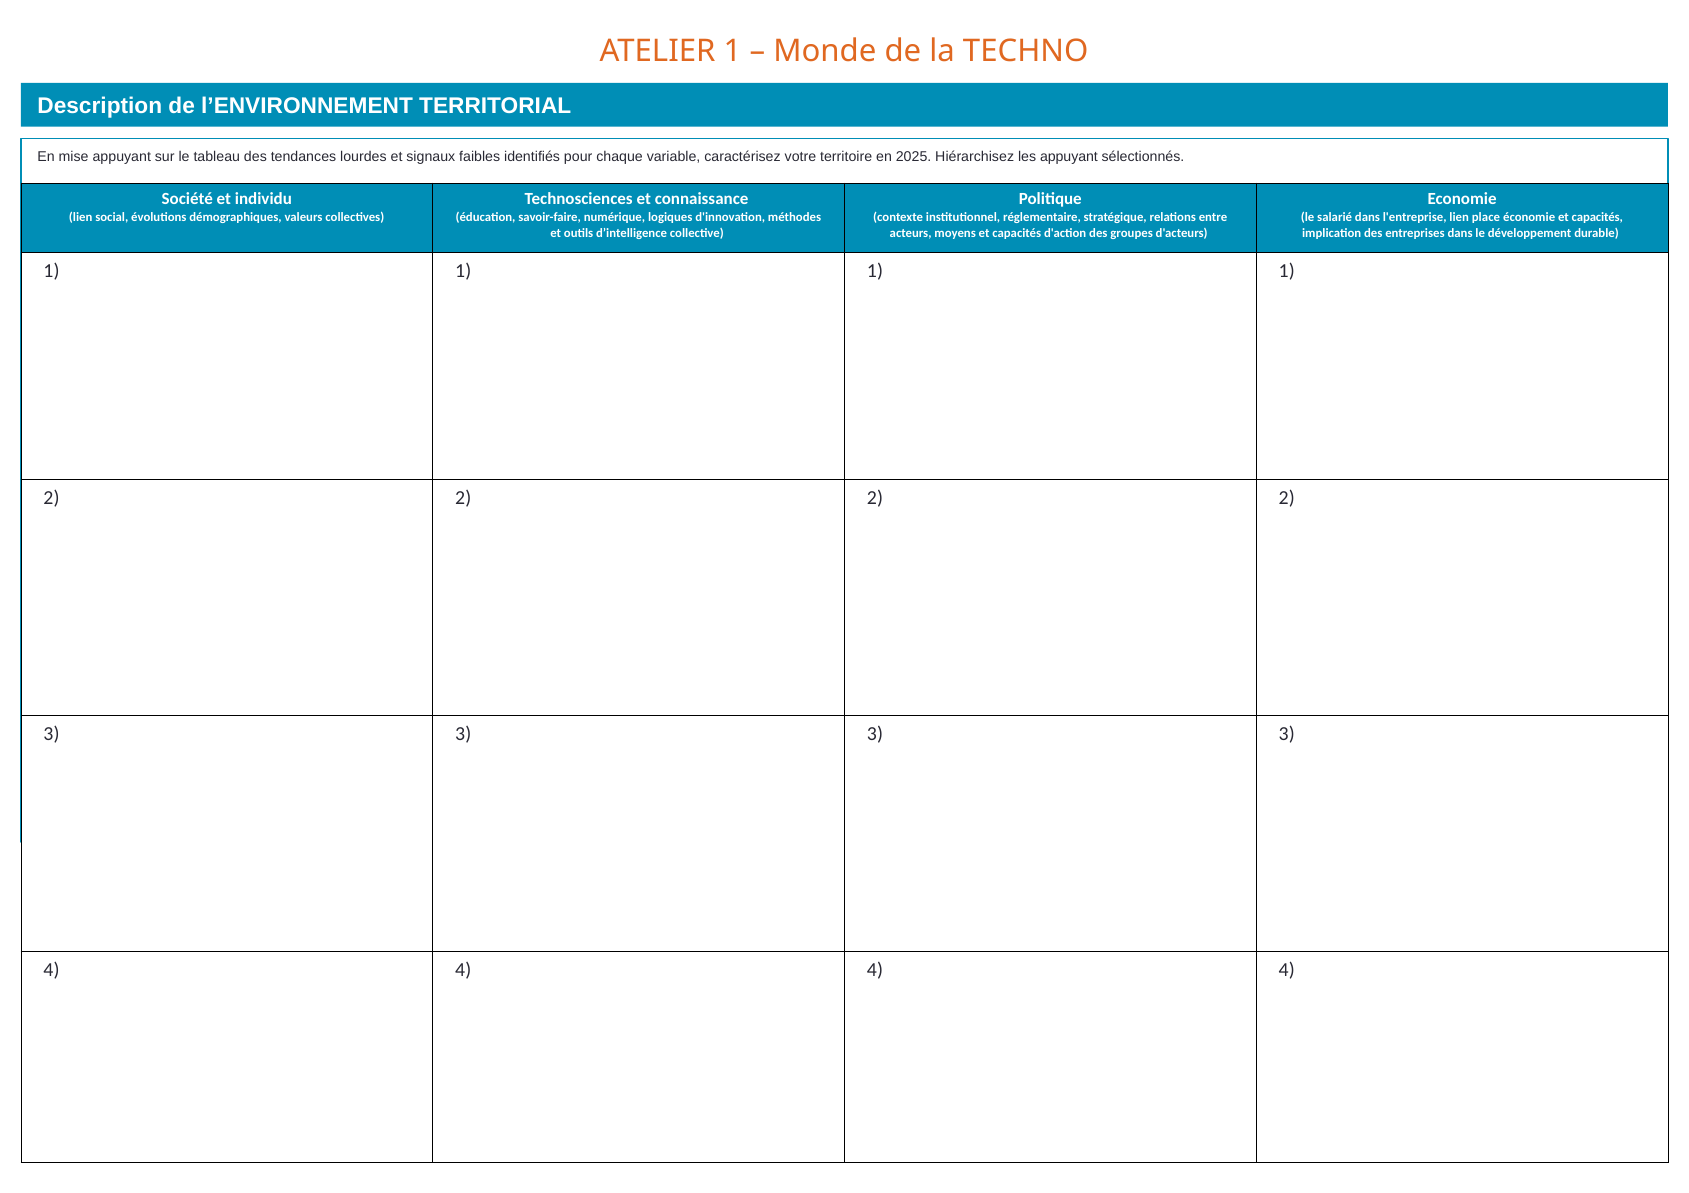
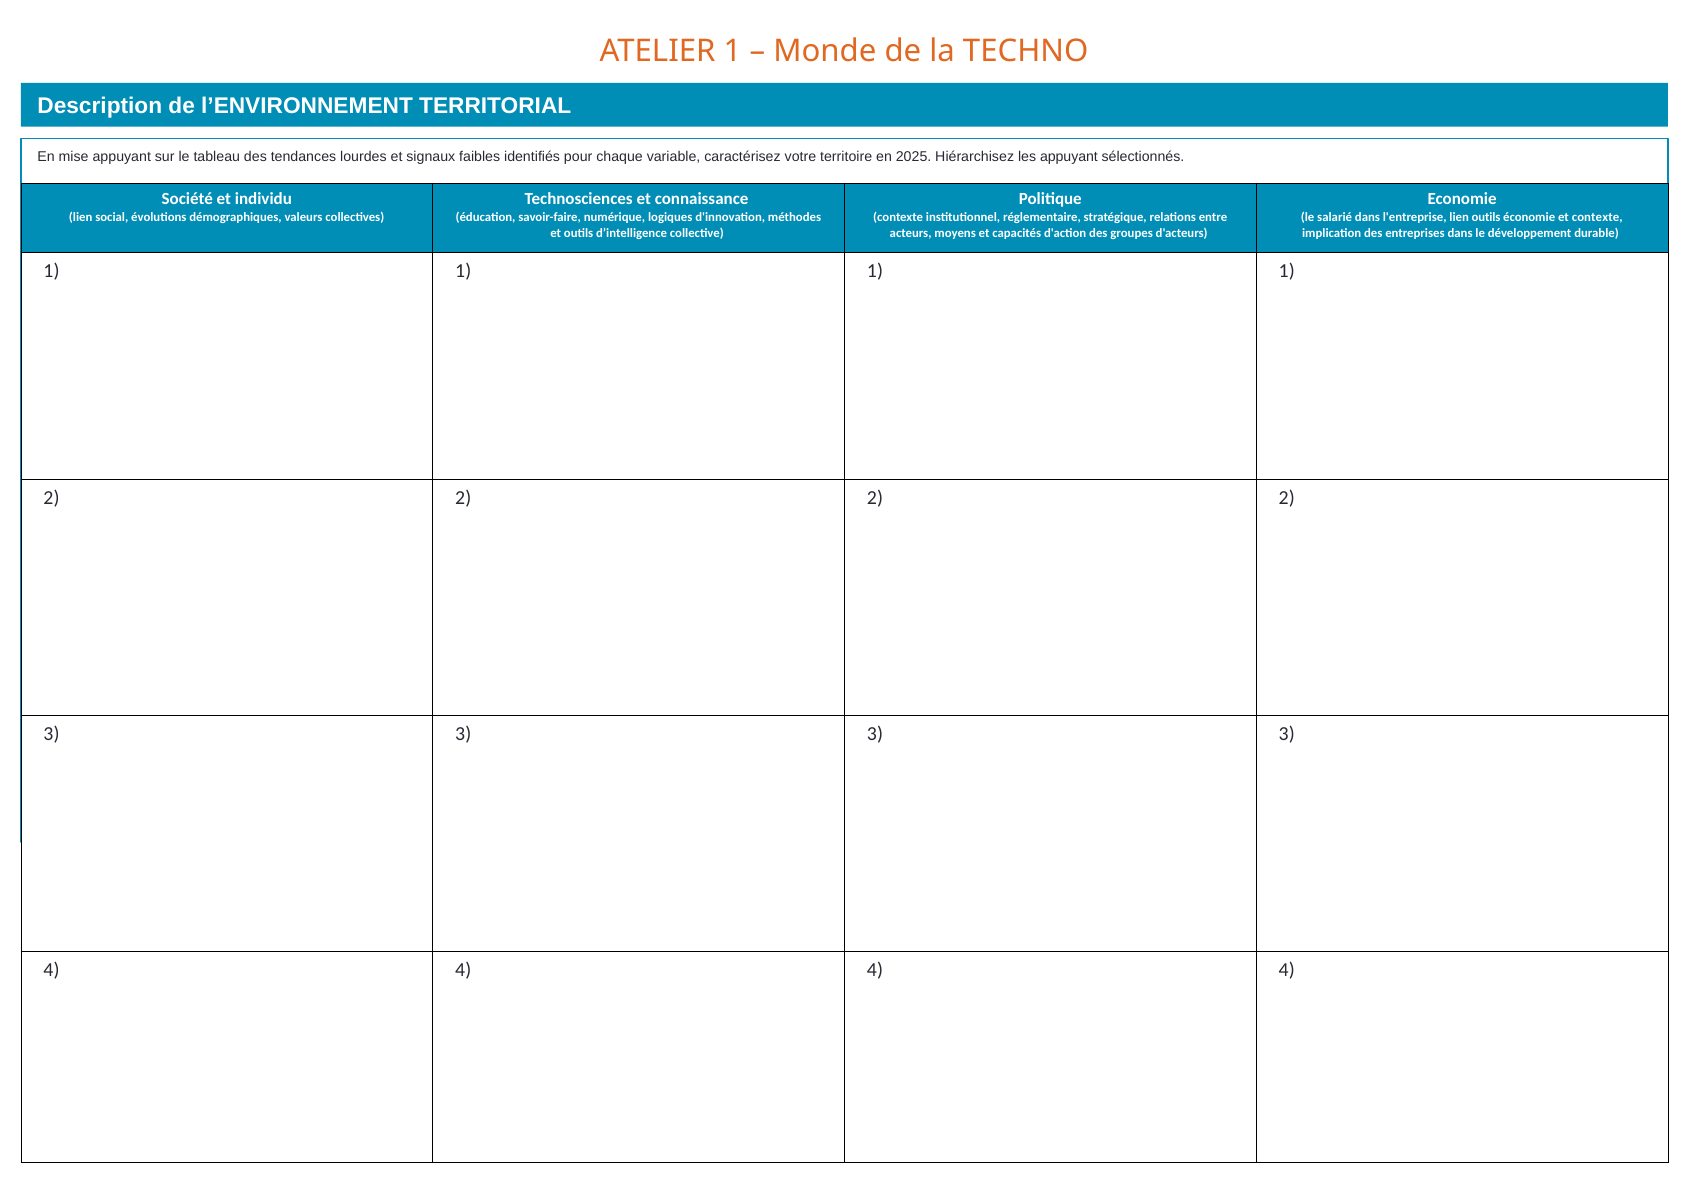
lien place: place -> outils
économie et capacités: capacités -> contexte
